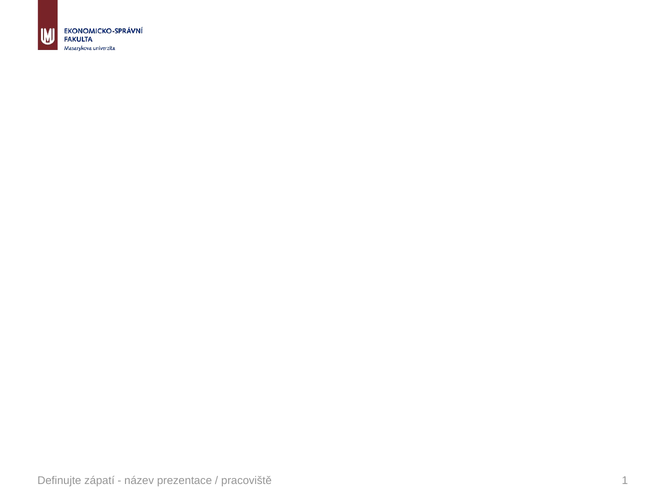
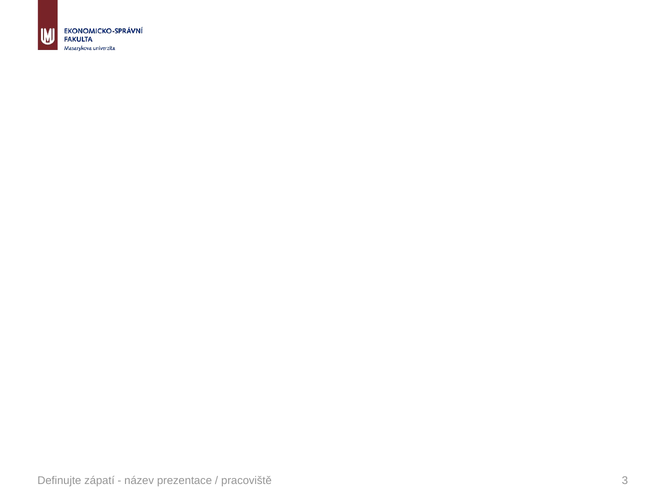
1: 1 -> 3
